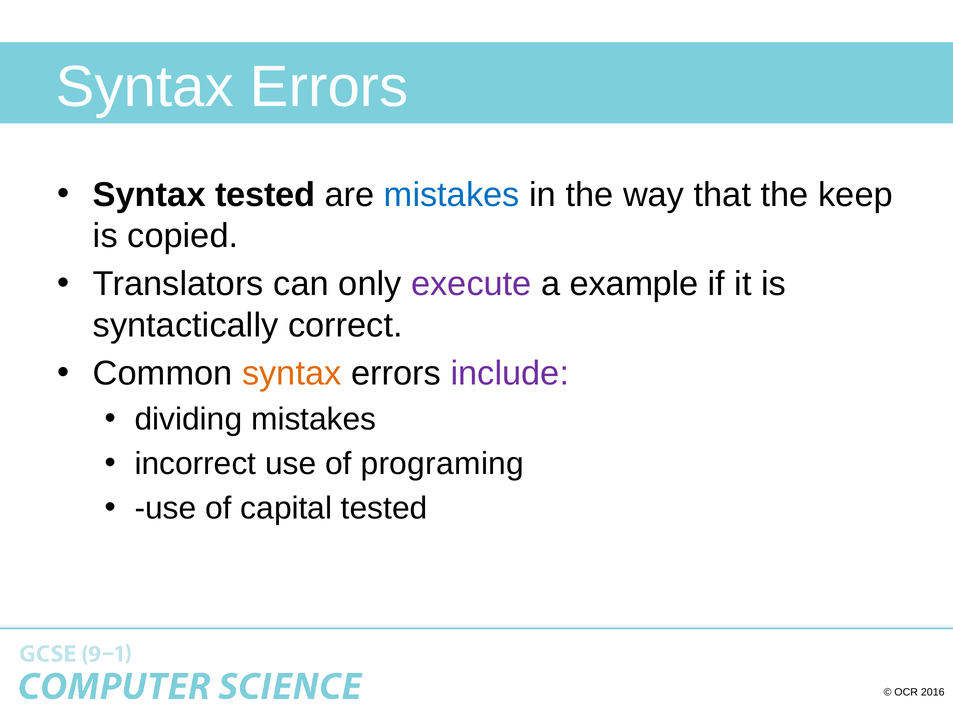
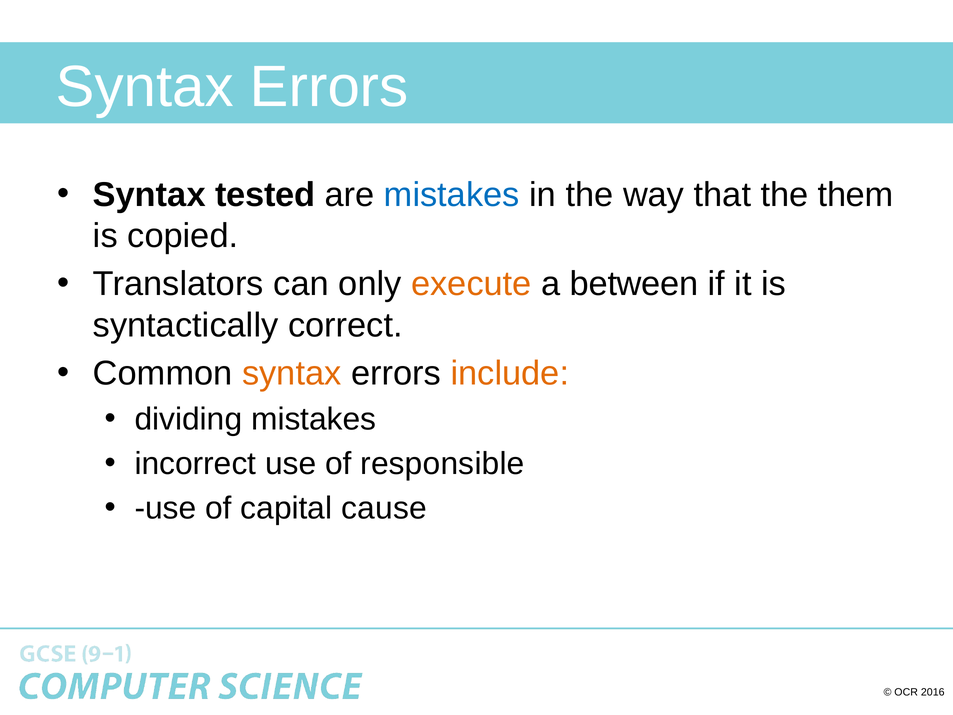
keep: keep -> them
execute colour: purple -> orange
example: example -> between
include colour: purple -> orange
programing: programing -> responsible
capital tested: tested -> cause
